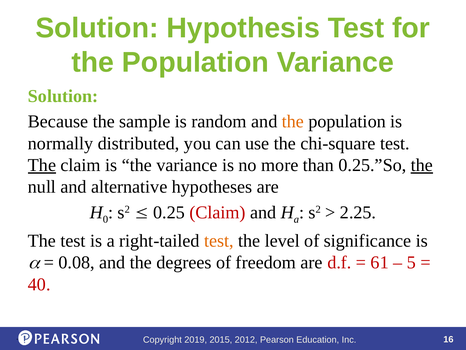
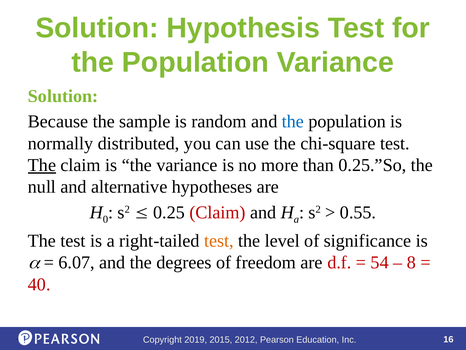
the at (293, 121) colour: orange -> blue
the at (422, 165) underline: present -> none
2.25: 2.25 -> 0.55
0.08: 0.08 -> 6.07
61: 61 -> 54
5: 5 -> 8
